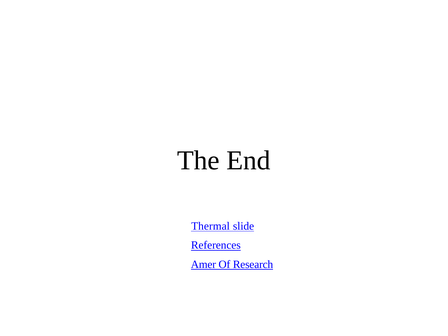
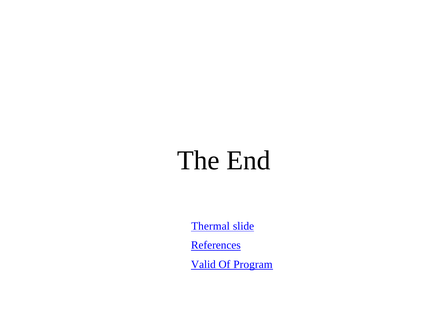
Amer: Amer -> Valid
Research: Research -> Program
